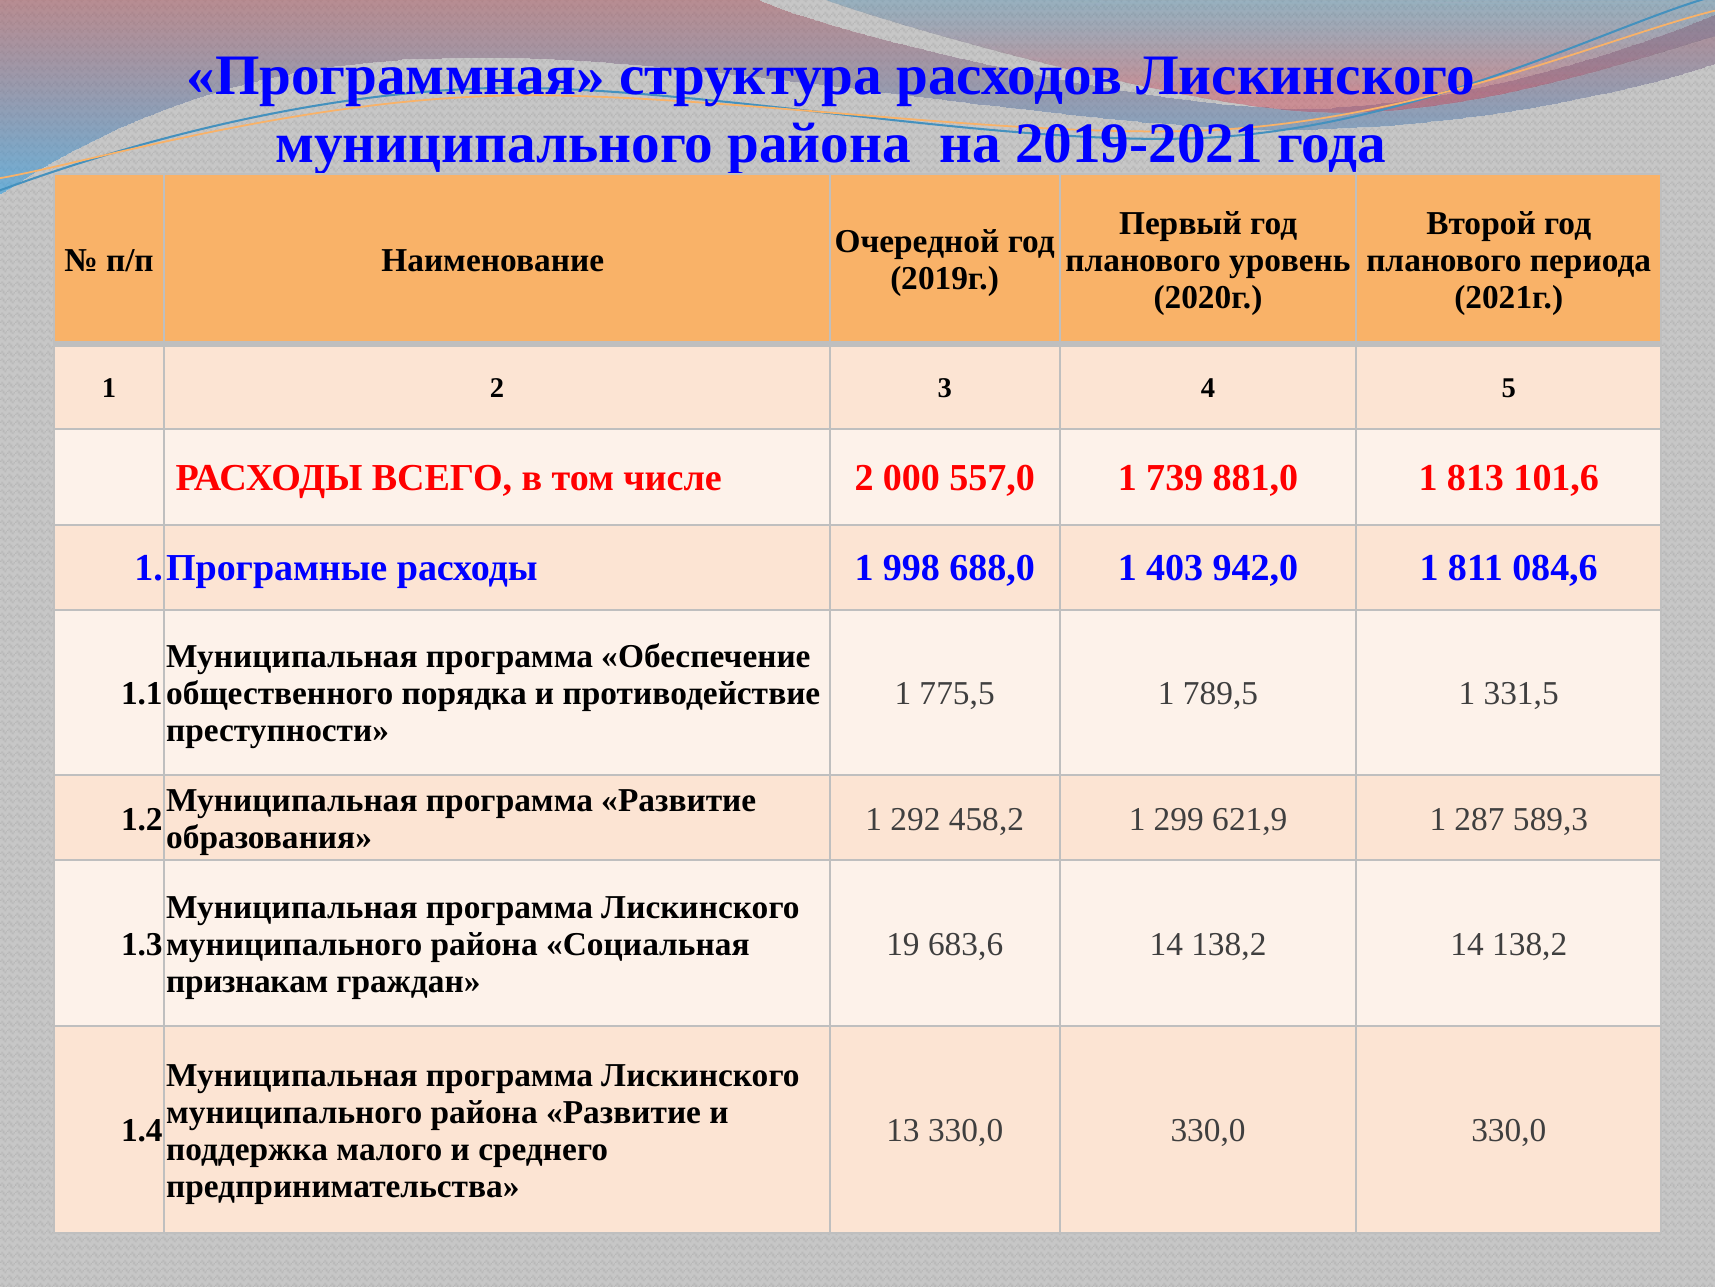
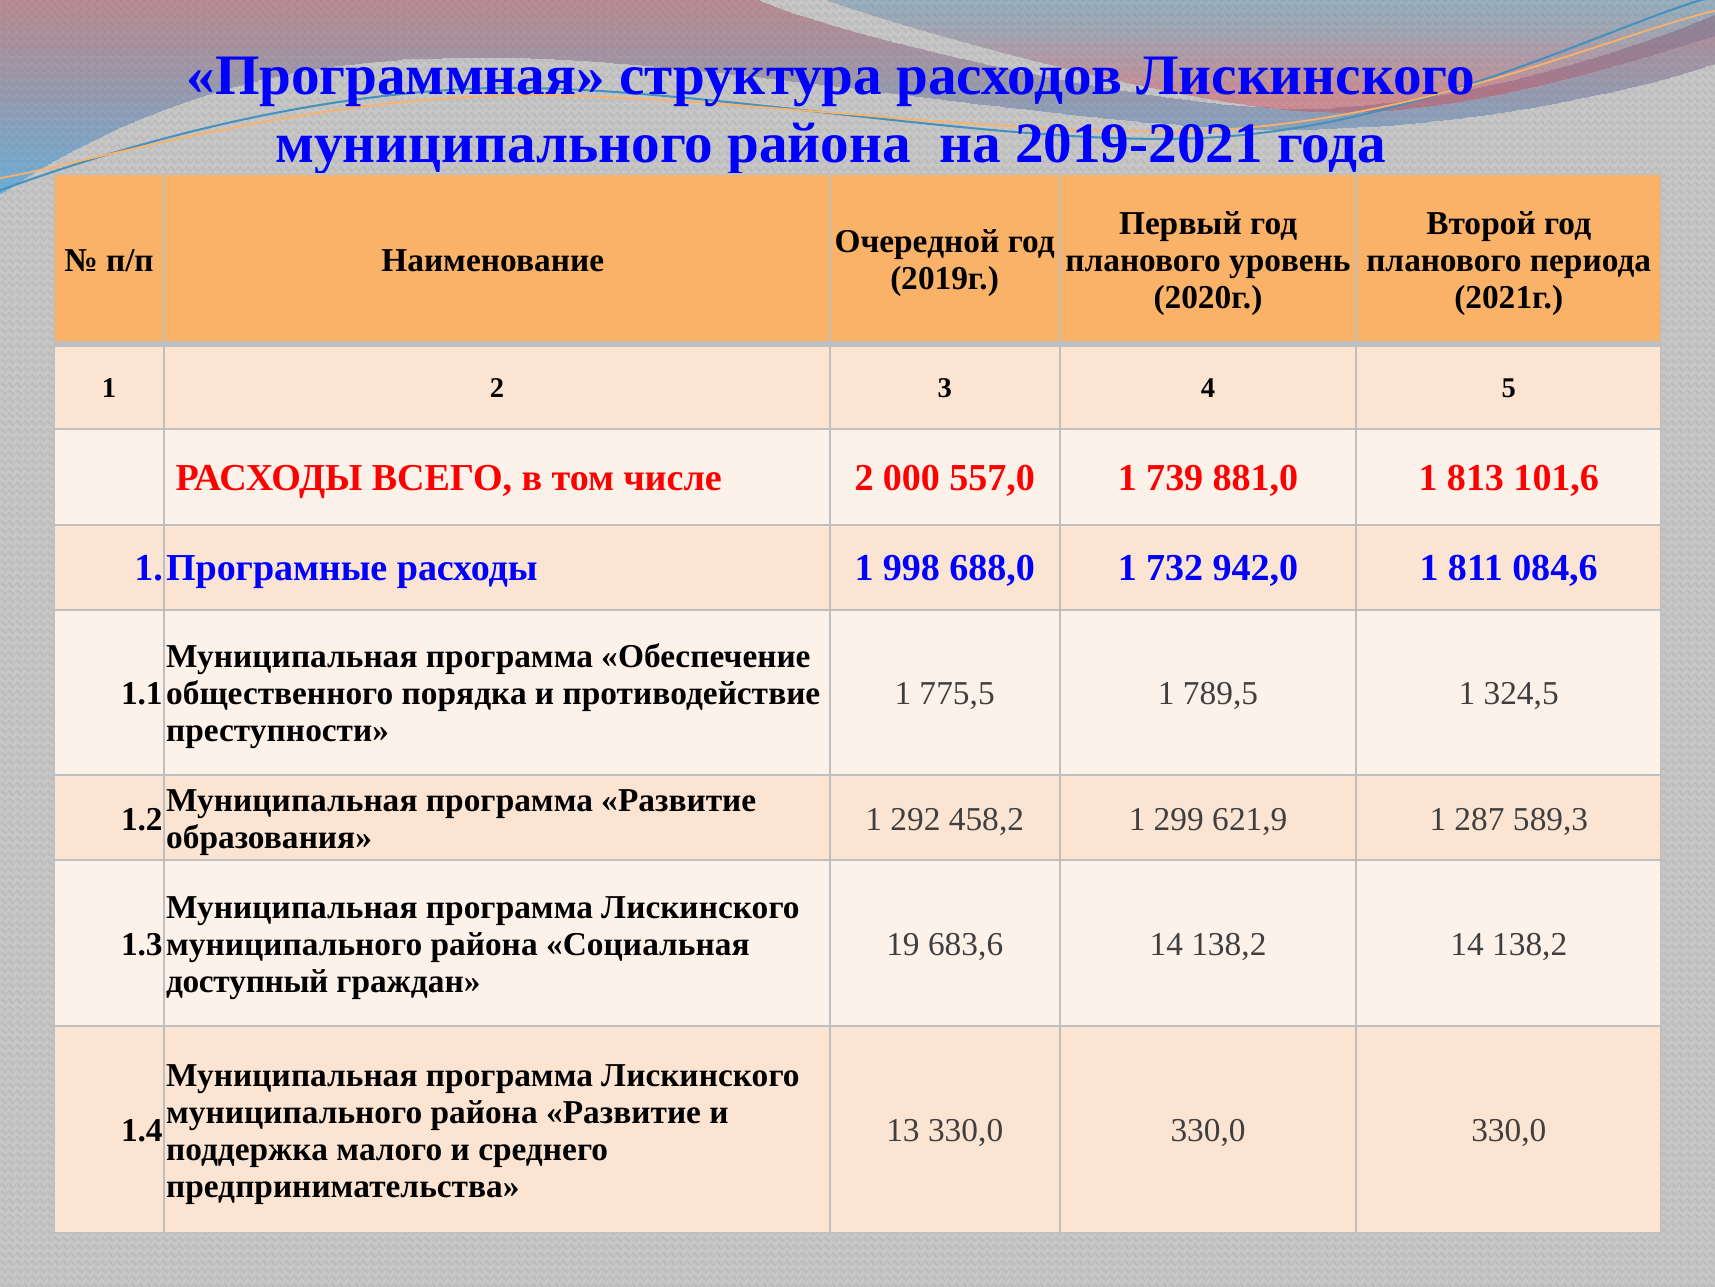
403: 403 -> 732
331,5: 331,5 -> 324,5
признакам: признакам -> доступный
